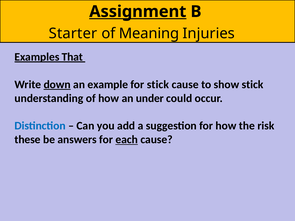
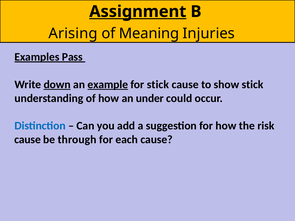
Starter: Starter -> Arising
That: That -> Pass
example underline: none -> present
these at (28, 140): these -> cause
answers: answers -> through
each underline: present -> none
